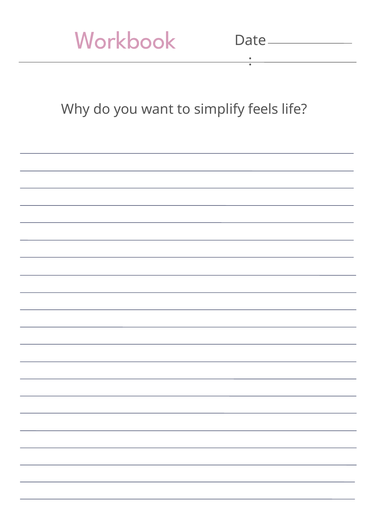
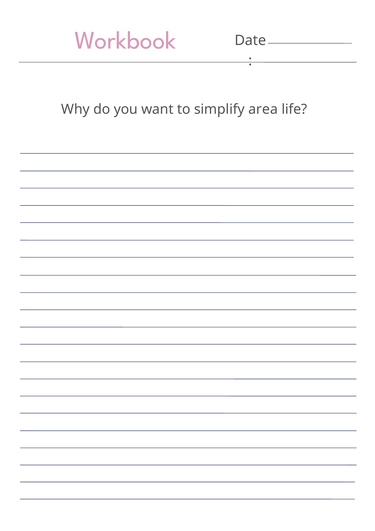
feels: feels -> area
